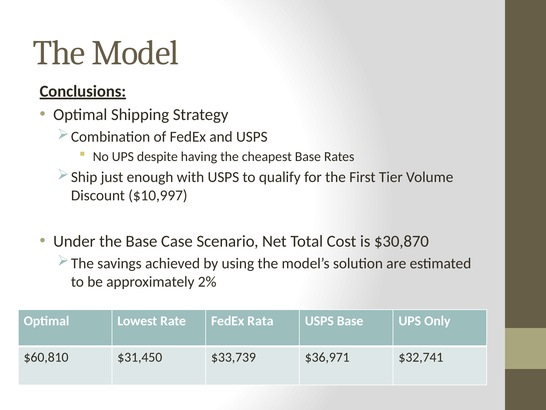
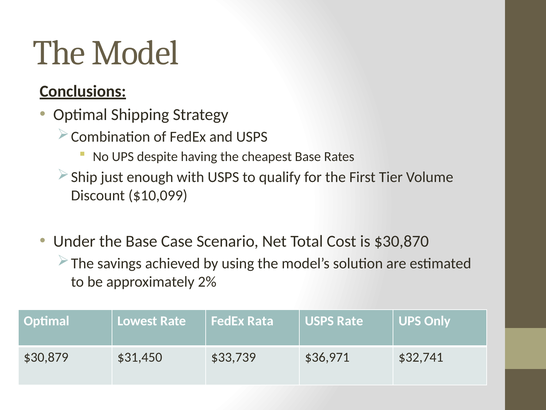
$10,997: $10,997 -> $10,099
USPS Base: Base -> Rate
$60,810: $60,810 -> $30,879
